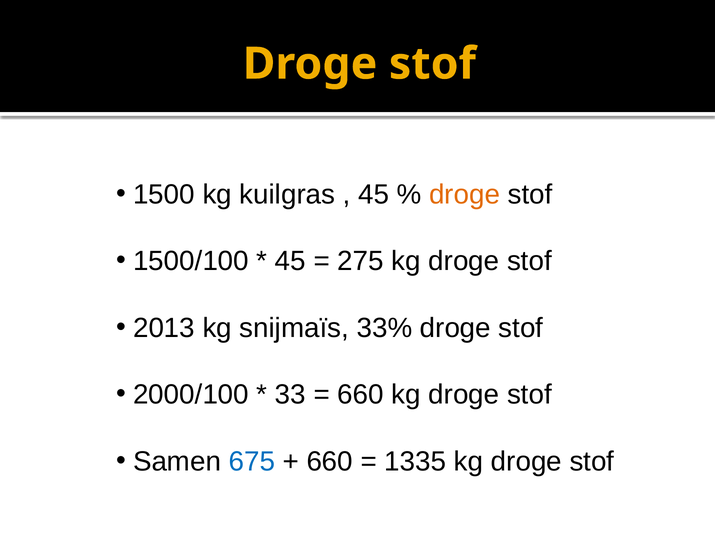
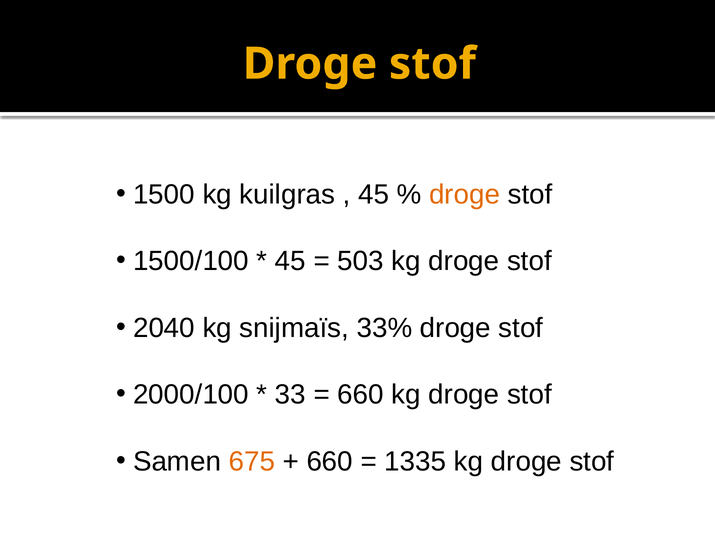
275: 275 -> 503
2013: 2013 -> 2040
675 colour: blue -> orange
